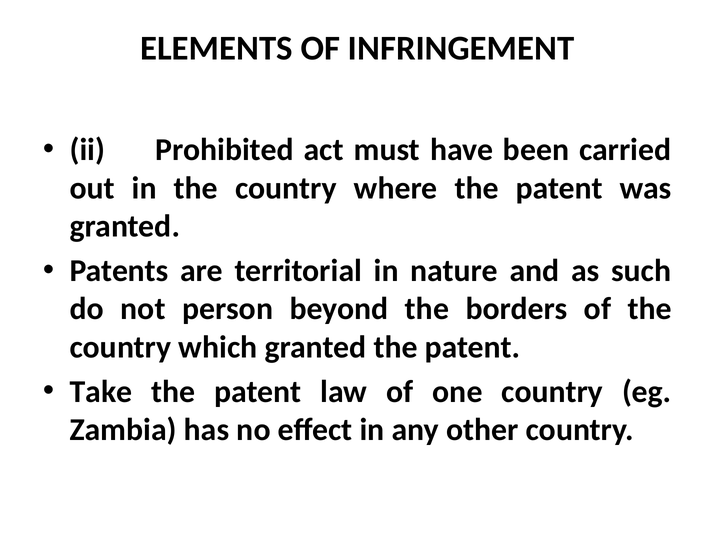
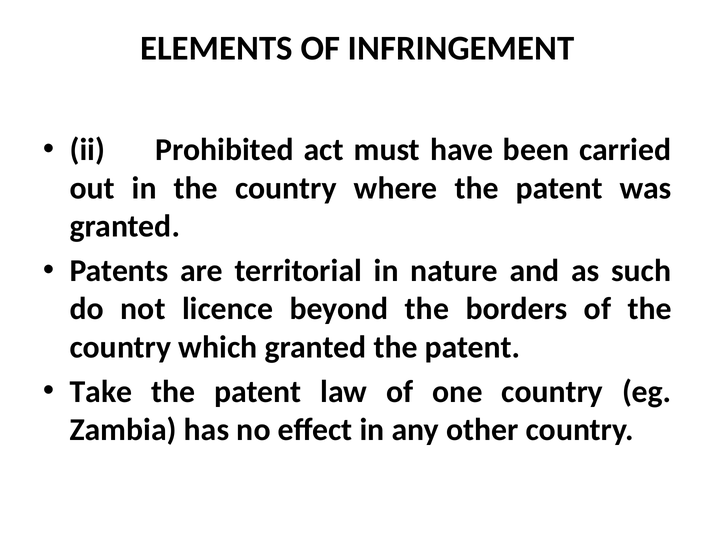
person: person -> licence
